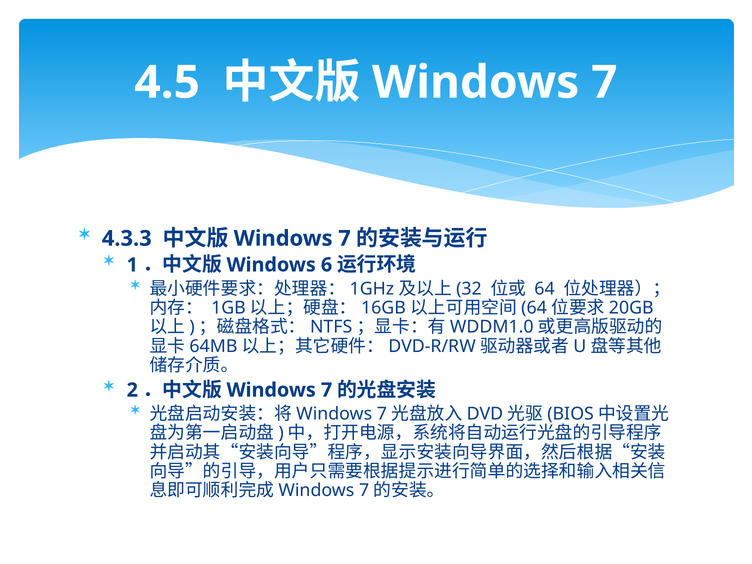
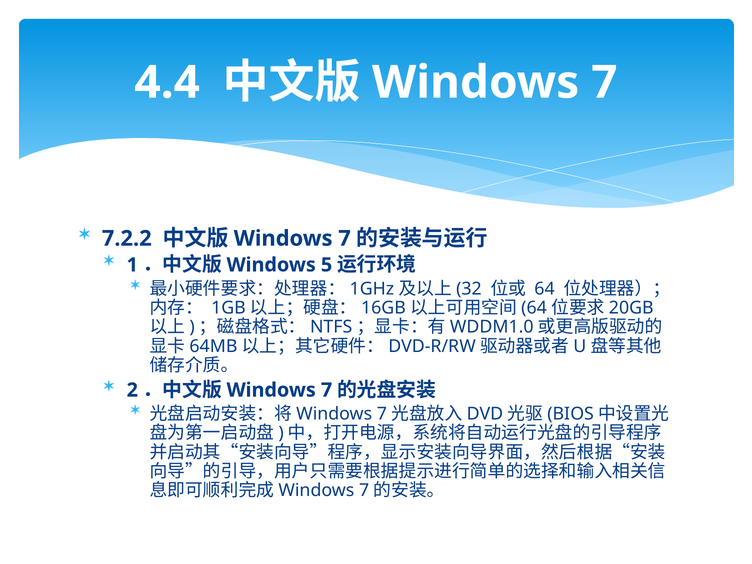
4.5: 4.5 -> 4.4
4.3.3: 4.3.3 -> 7.2.2
6: 6 -> 5
